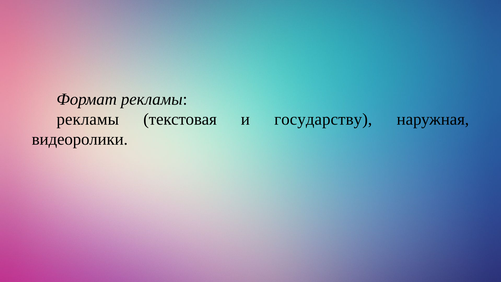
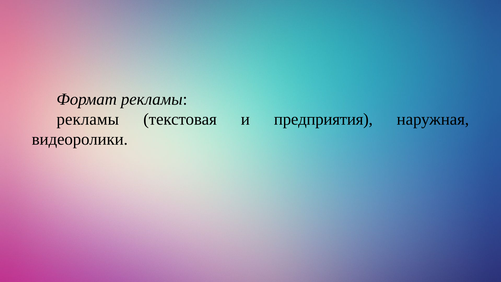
государству: государству -> предприятия
